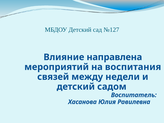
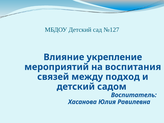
направлена: направлена -> укрепление
недели: недели -> подход
